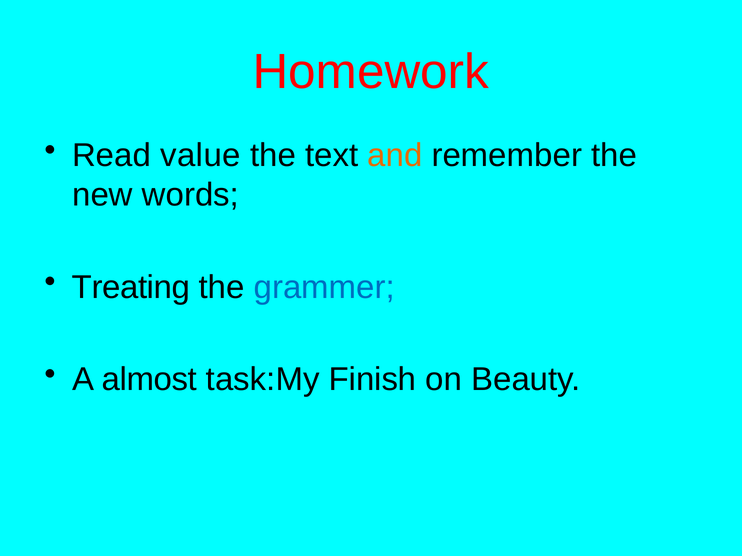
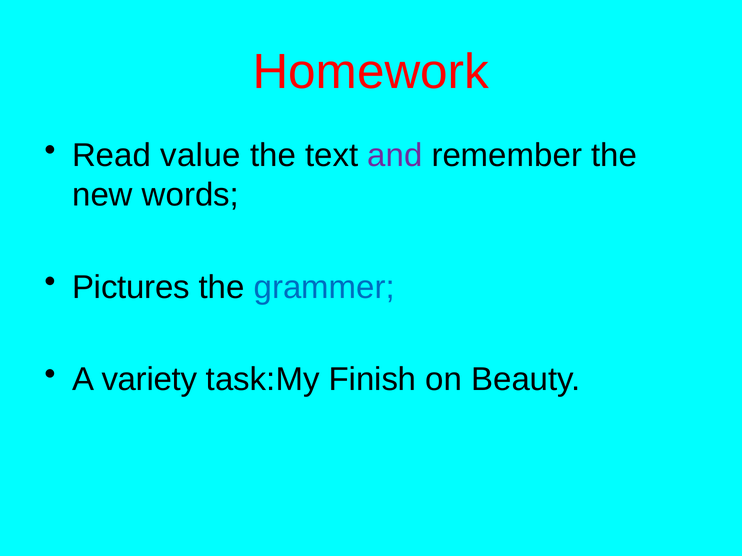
and colour: orange -> purple
Treating: Treating -> Pictures
almost: almost -> variety
